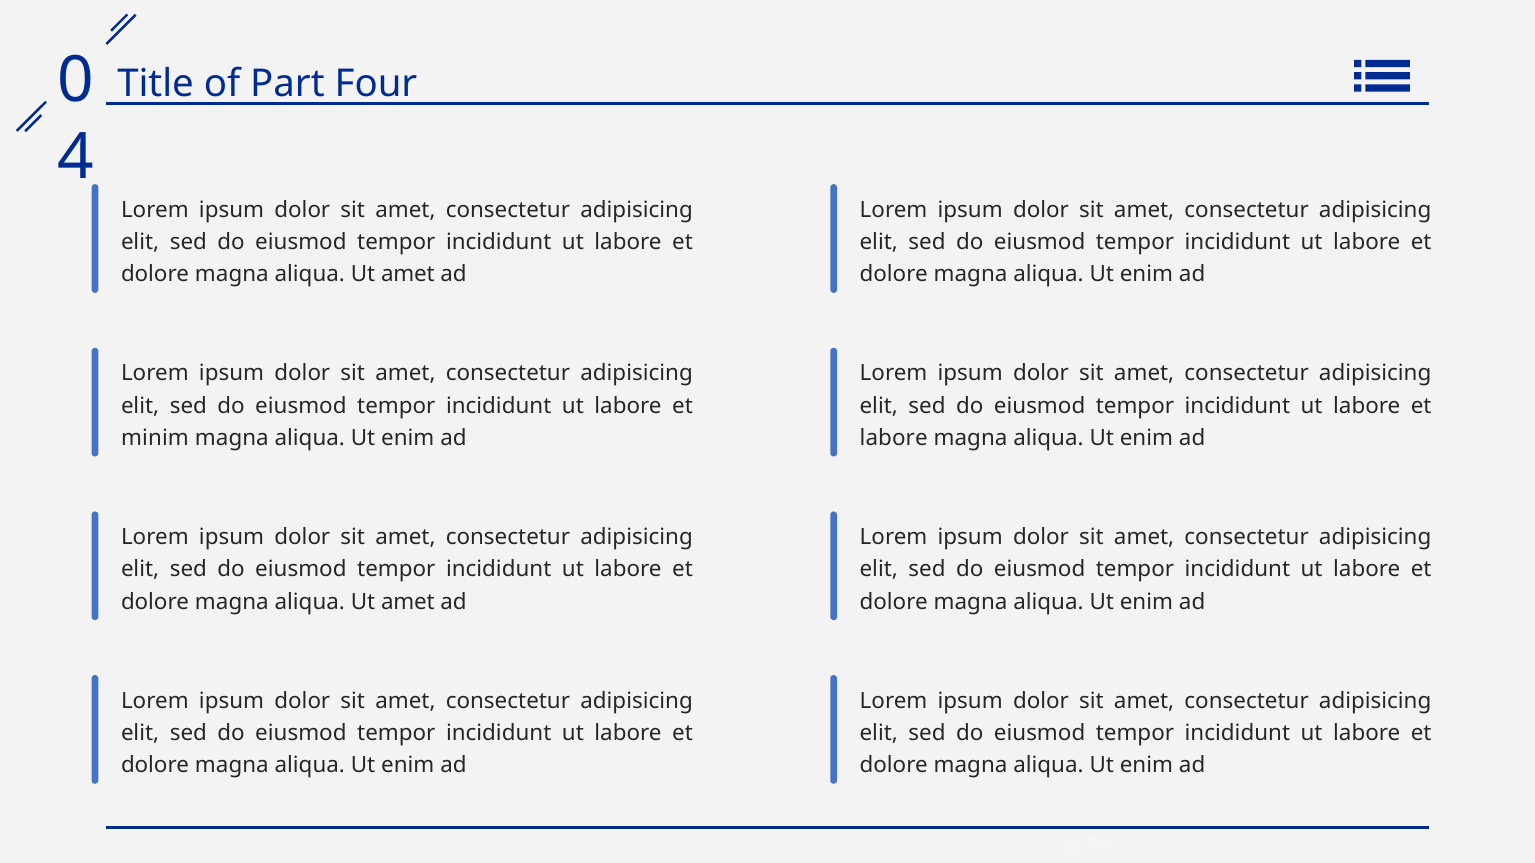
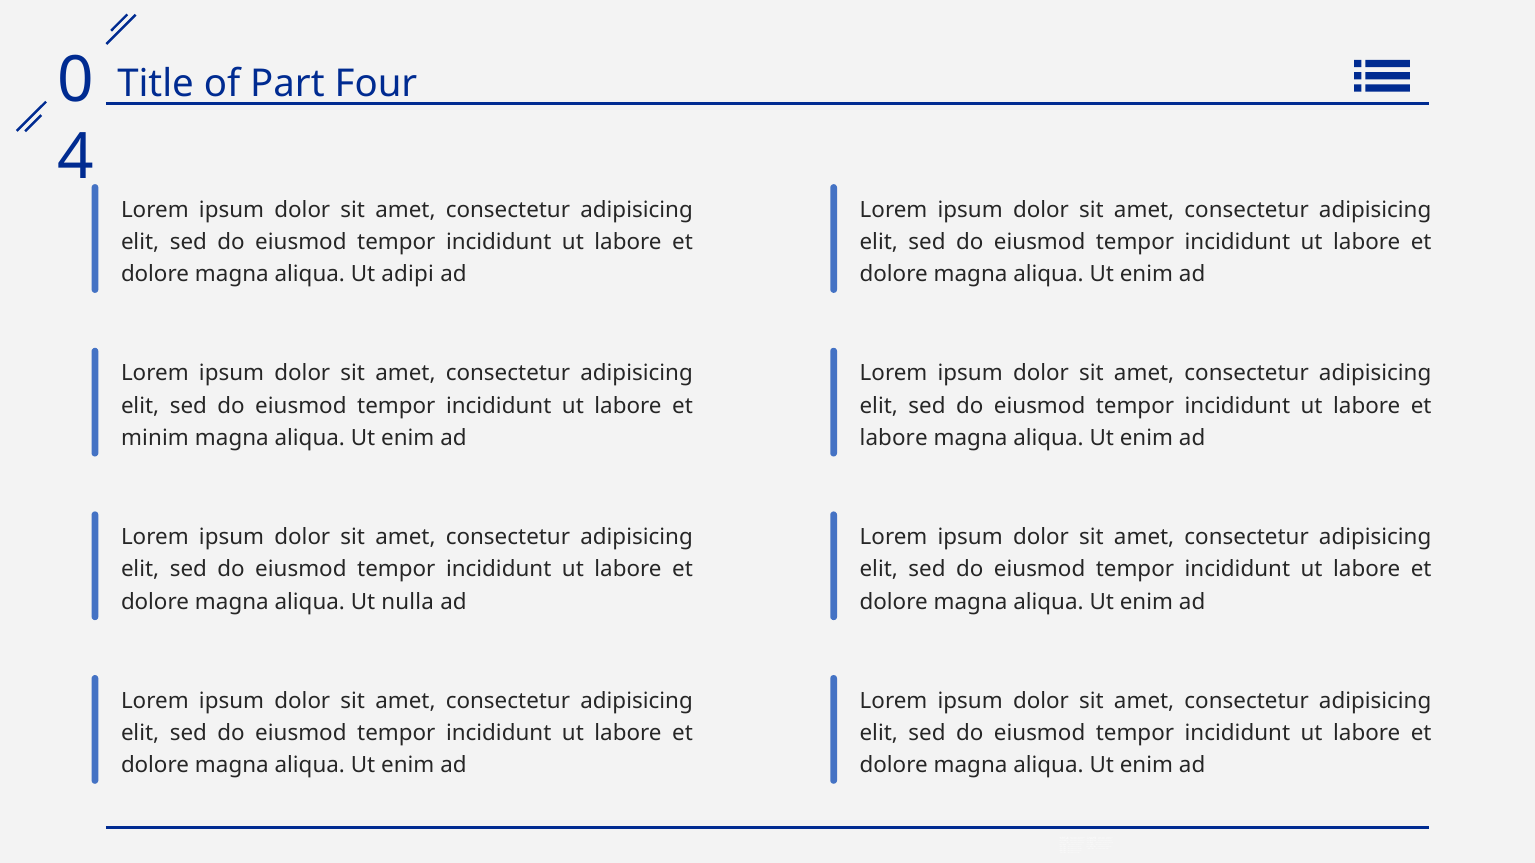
amet at (408, 275): amet -> adipi
amet at (408, 602): amet -> nulla
